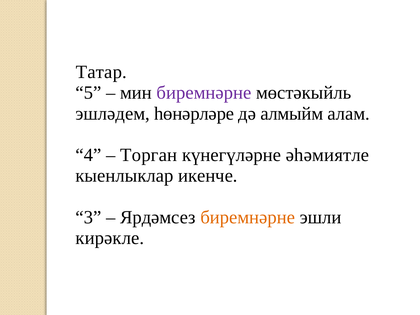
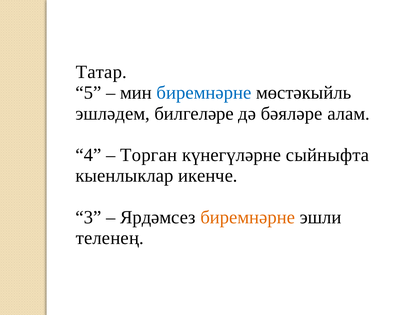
биремнәрне at (204, 93) colour: purple -> blue
һөнәрләре: һөнәрләре -> билгеләре
алмыйм: алмыйм -> бәяләре
әһәмиятле: әһәмиятле -> сыйныфта
кирәкле: кирәкле -> теленең
